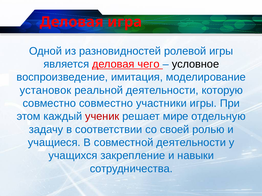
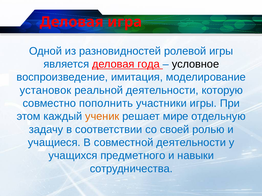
чего: чего -> года
совместно совместно: совместно -> пополнить
ученик colour: red -> orange
закрепление: закрепление -> предметного
